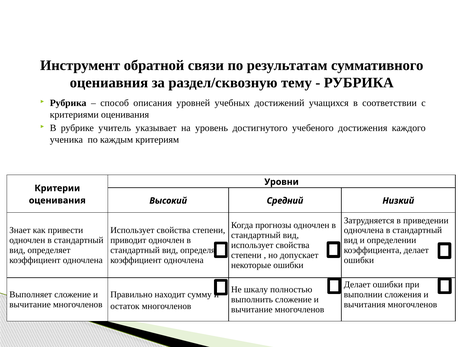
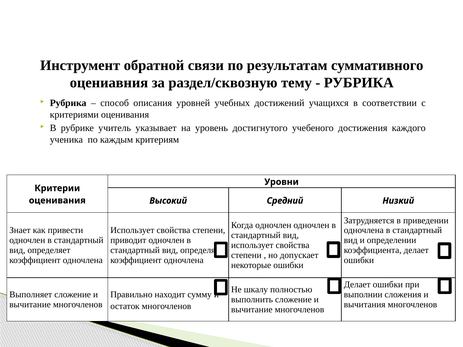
Когда прогнозы: прогнозы -> одночлен
